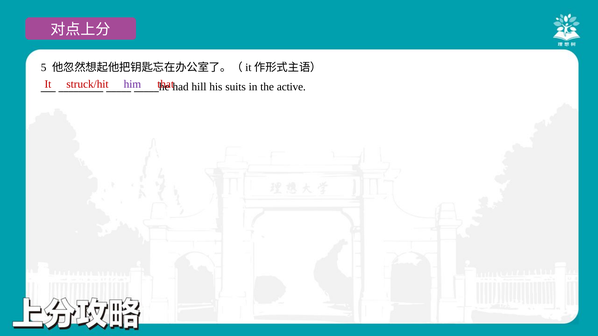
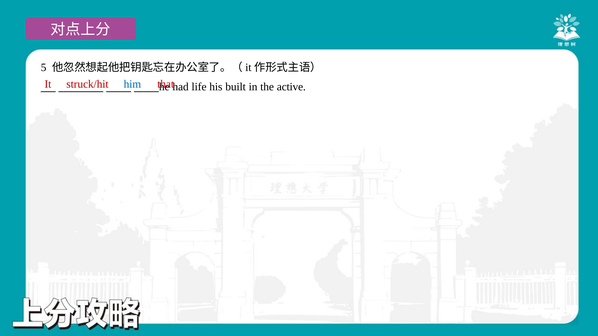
him colour: purple -> blue
hill: hill -> life
suits: suits -> built
